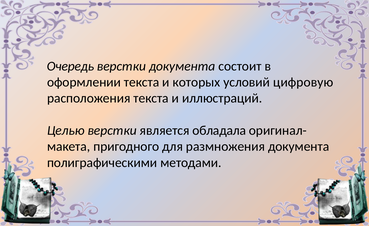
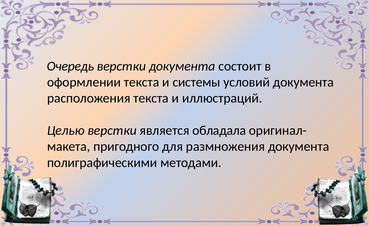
которых: которых -> системы
условий цифровую: цифровую -> документа
